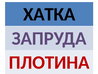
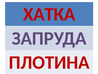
ХАТКА colour: black -> red
